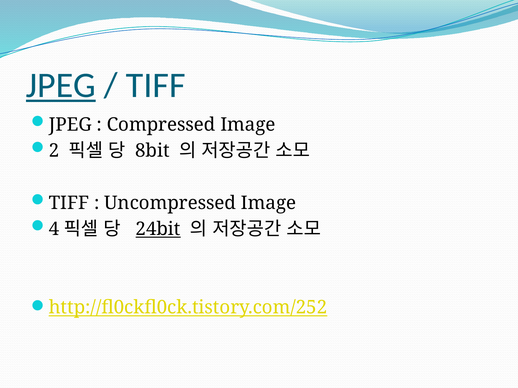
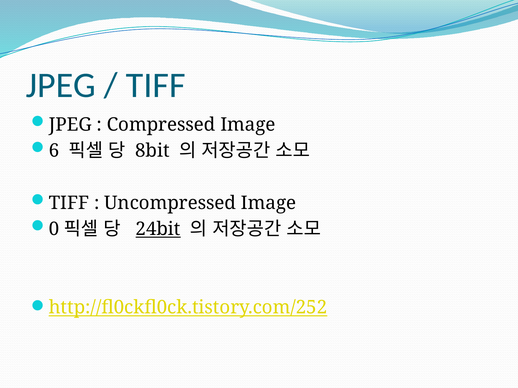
JPEG at (61, 86) underline: present -> none
2: 2 -> 6
4: 4 -> 0
